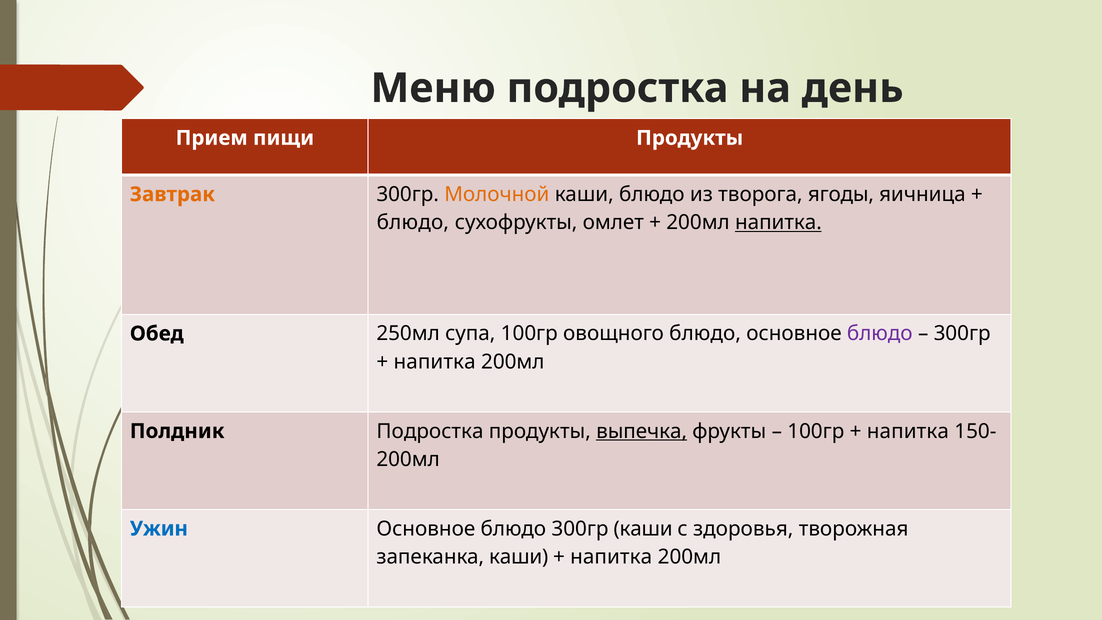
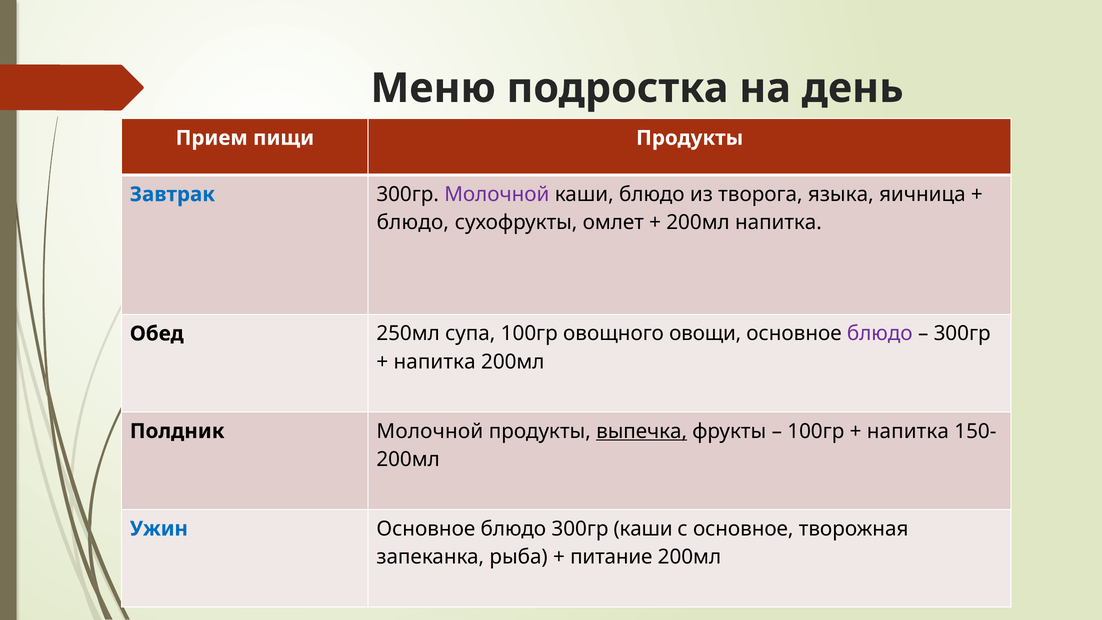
Завтрак colour: orange -> blue
Молочной at (497, 194) colour: orange -> purple
ягоды: ягоды -> языка
напитка at (778, 222) underline: present -> none
овощного блюдо: блюдо -> овощи
Полдник Подростка: Подростка -> Молочной
с здоровья: здоровья -> основное
запеканка каши: каши -> рыба
напитка at (611, 557): напитка -> питание
